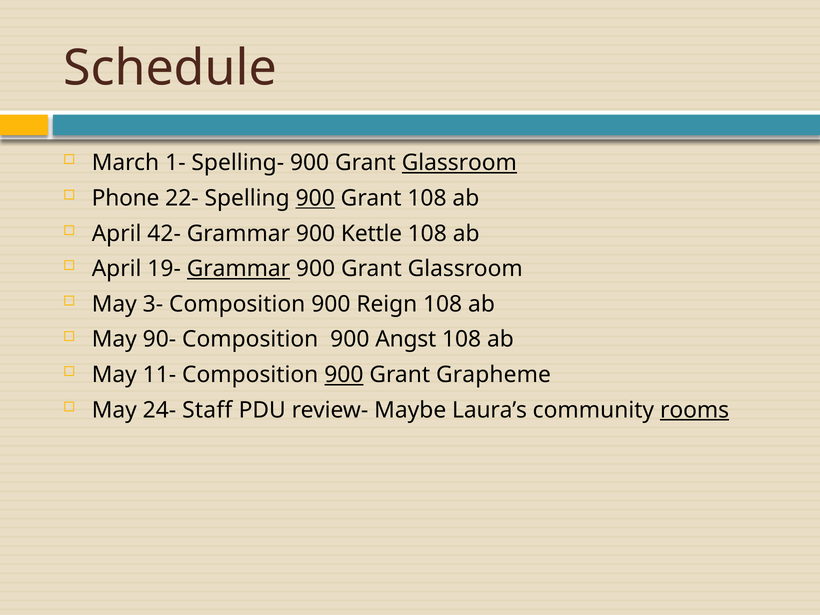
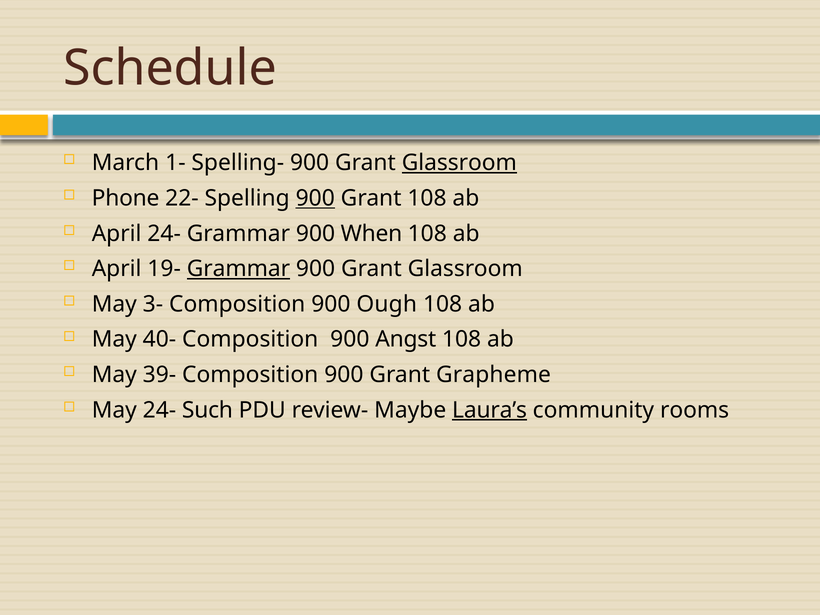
April 42-: 42- -> 24-
Kettle: Kettle -> When
Reign: Reign -> Ough
90-: 90- -> 40-
11-: 11- -> 39-
900 at (344, 375) underline: present -> none
Staff: Staff -> Such
Laura’s underline: none -> present
rooms underline: present -> none
